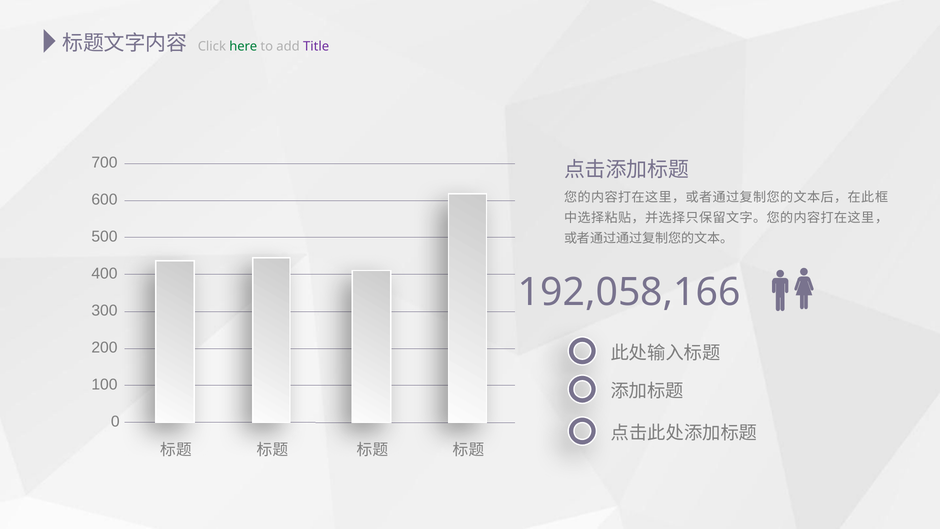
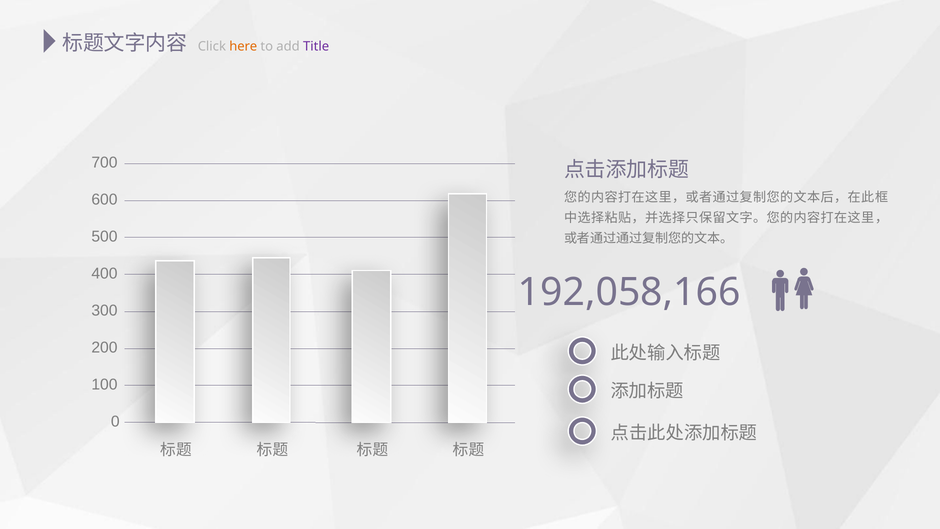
here colour: green -> orange
